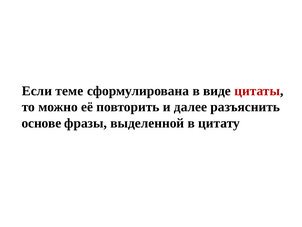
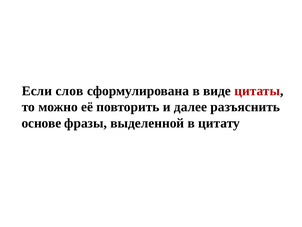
теме: теме -> слов
